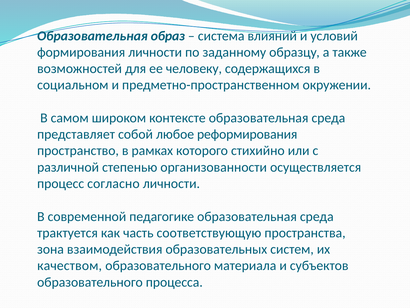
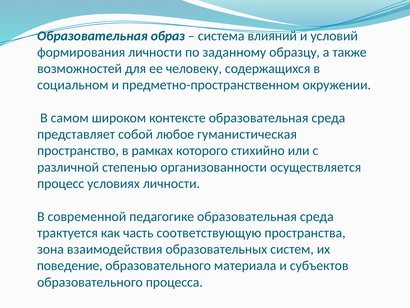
реформирования: реформирования -> гуманистическая
согласно: согласно -> условиях
качеством: качеством -> поведение
